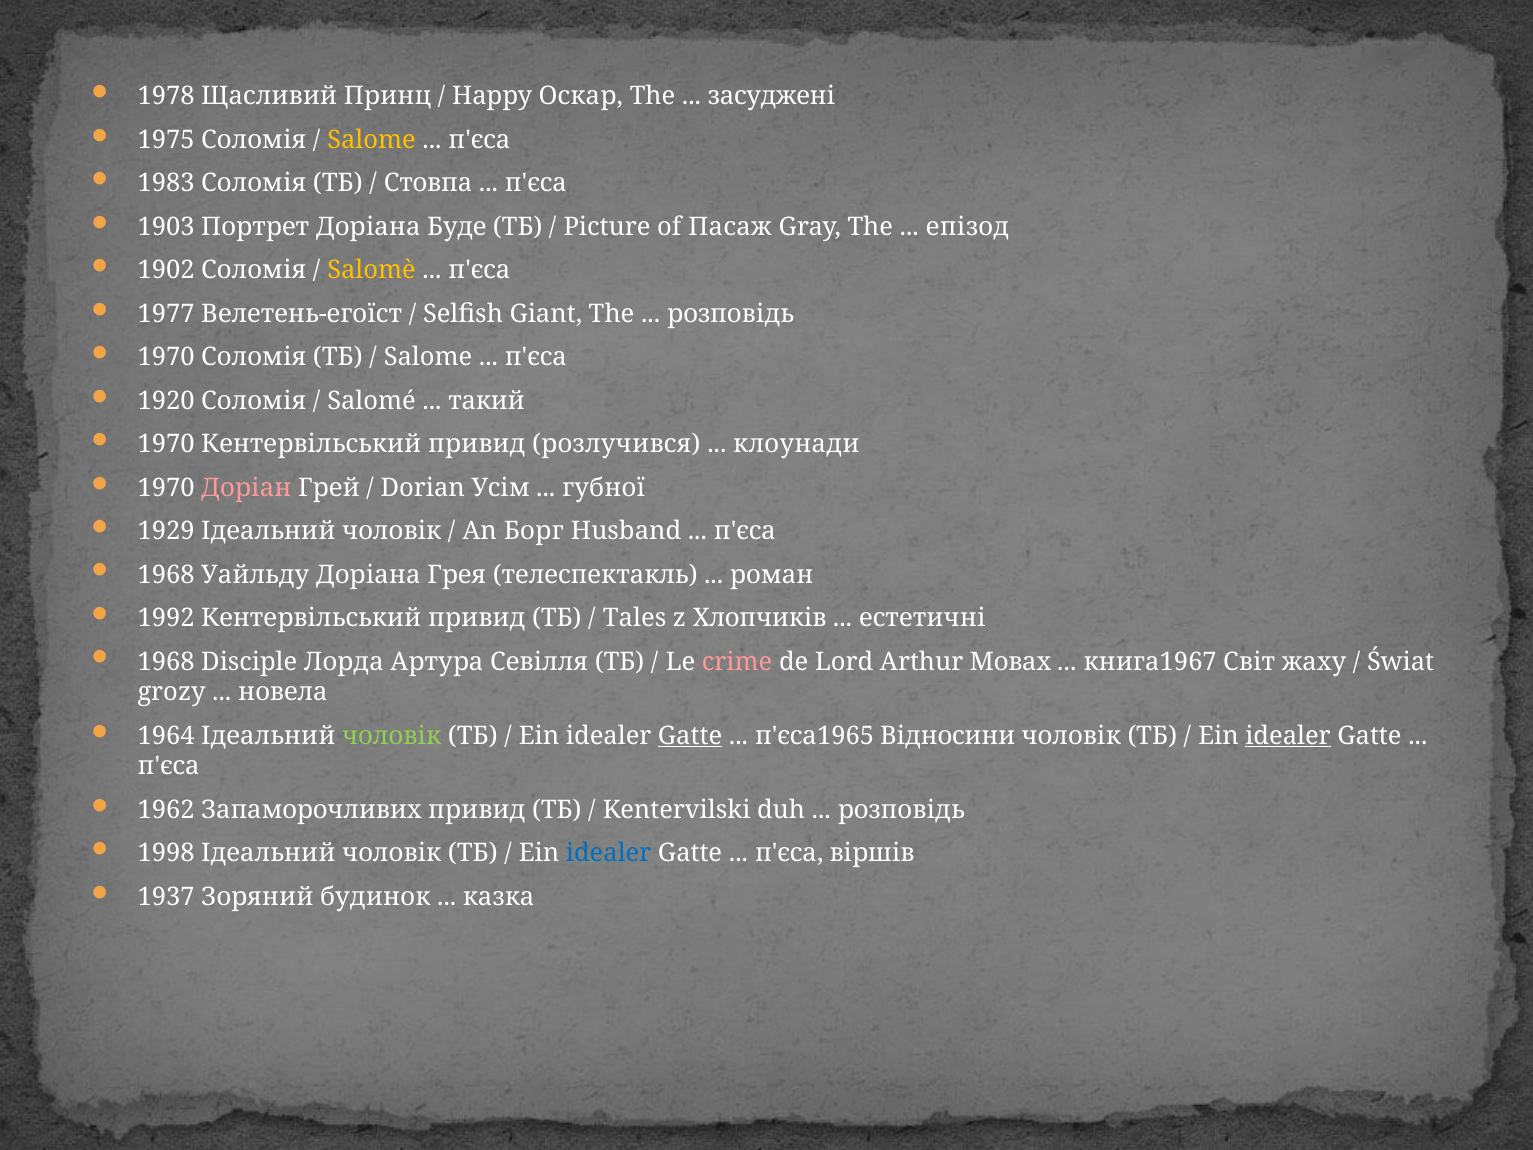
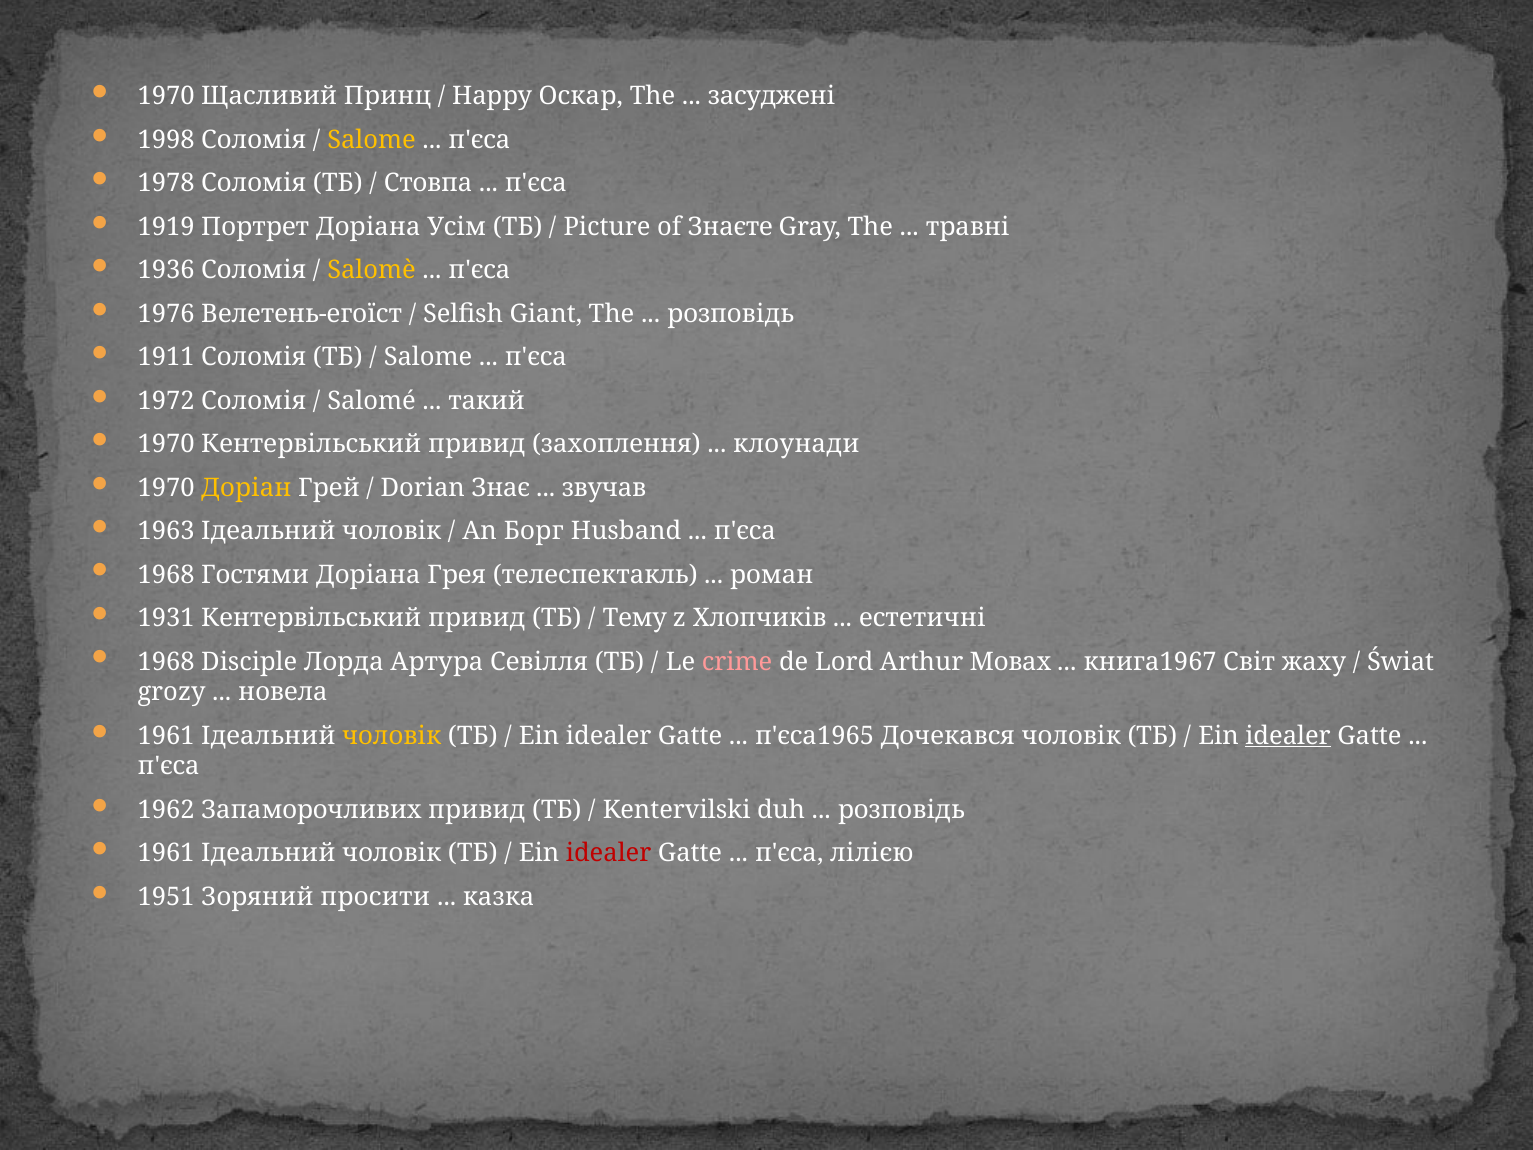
1978 at (166, 97): 1978 -> 1970
1975: 1975 -> 1998
1983: 1983 -> 1978
1903: 1903 -> 1919
Буде: Буде -> Усім
Пасаж: Пасаж -> Знаєте
епізод: епізод -> травні
1902: 1902 -> 1936
1977: 1977 -> 1976
1970 at (166, 357): 1970 -> 1911
1920: 1920 -> 1972
розлучився: розлучився -> захоплення
Доріан colour: pink -> yellow
Усім: Усім -> Знає
губної: губної -> звучав
1929: 1929 -> 1963
Уайльду: Уайльду -> Гостями
1992: 1992 -> 1931
Tales: Tales -> Тему
1964 at (166, 736): 1964 -> 1961
чоловік at (392, 736) colour: light green -> yellow
Gatte at (690, 736) underline: present -> none
Відносини: Відносини -> Дочекався
1998 at (166, 853): 1998 -> 1961
idealer at (609, 853) colour: blue -> red
віршів: віршів -> лілією
1937: 1937 -> 1951
будинок: будинок -> просити
